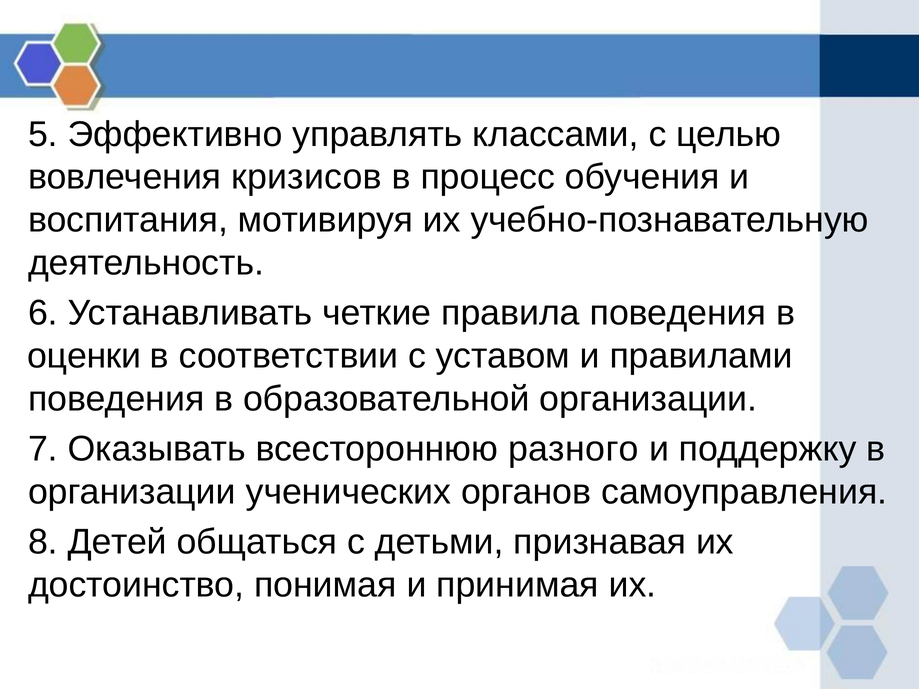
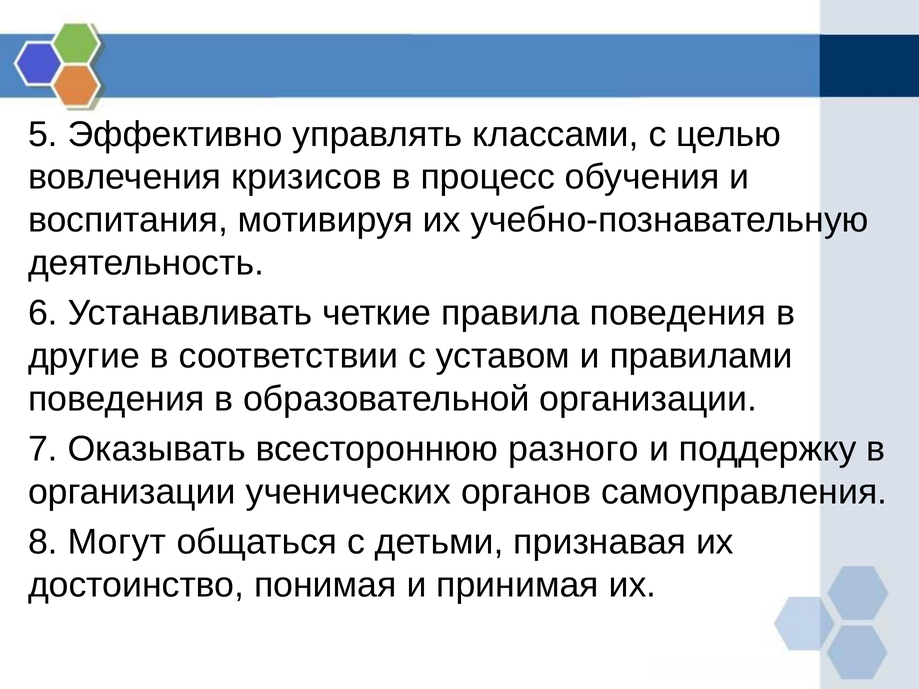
оценки: оценки -> другие
Детей: Детей -> Могут
